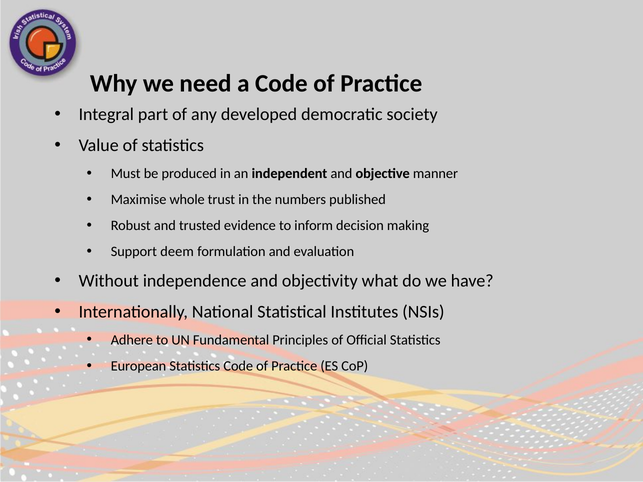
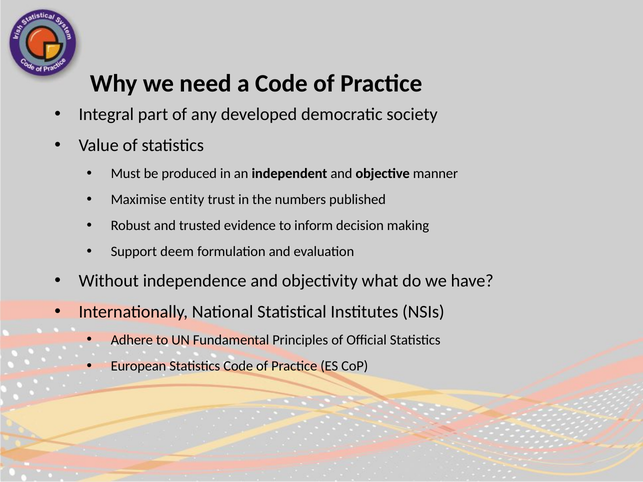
whole: whole -> entity
